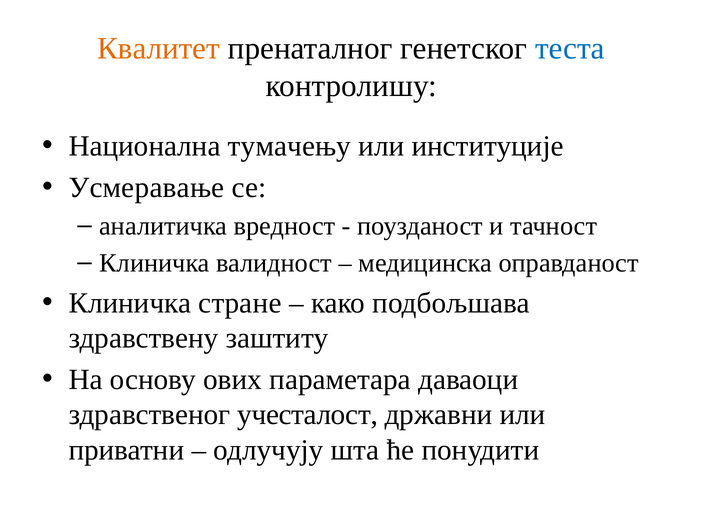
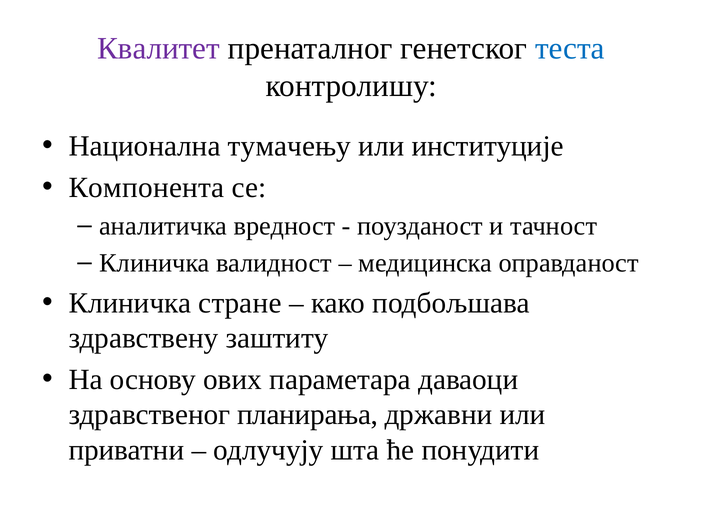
Квалитет colour: orange -> purple
Усмеравање: Усмеравање -> Компонента
учесталост: учесталост -> планирања
